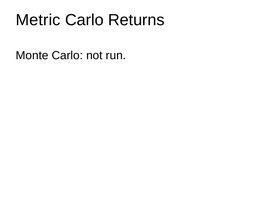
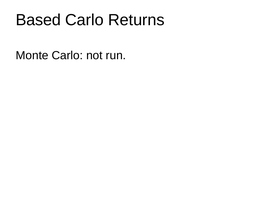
Metric: Metric -> Based
